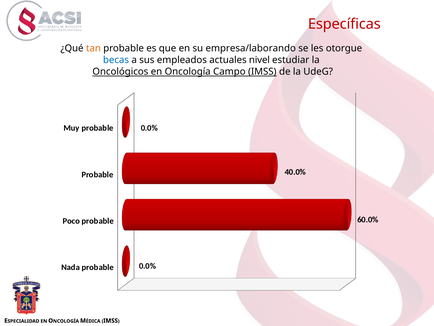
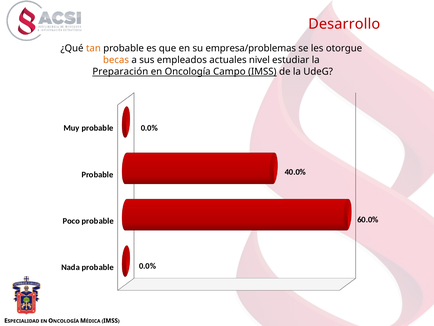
Específicas: Específicas -> Desarrollo
empresa/laborando: empresa/laborando -> empresa/problemas
becas colour: blue -> orange
Oncológicos: Oncológicos -> Preparación
